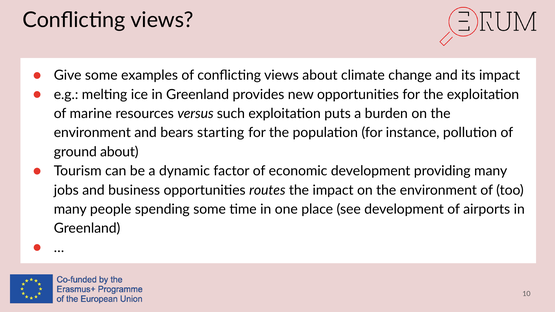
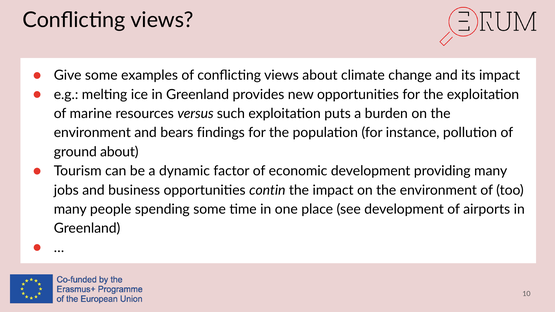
starting: starting -> findings
routes: routes -> contin
